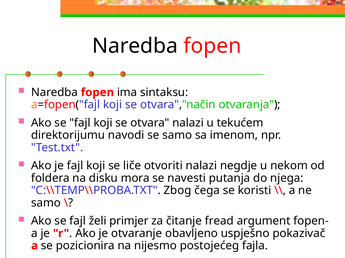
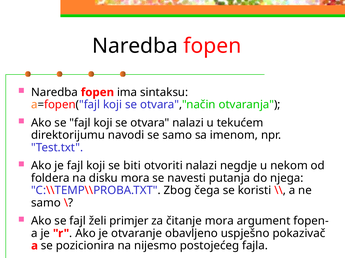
liče: liče -> biti
čitanje fread: fread -> mora
